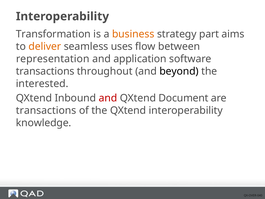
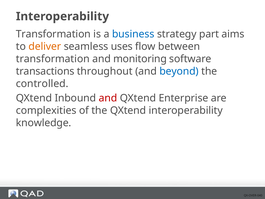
business colour: orange -> blue
representation at (53, 59): representation -> transformation
application: application -> monitoring
beyond colour: black -> blue
interested: interested -> controlled
Document: Document -> Enterprise
transactions at (46, 110): transactions -> complexities
